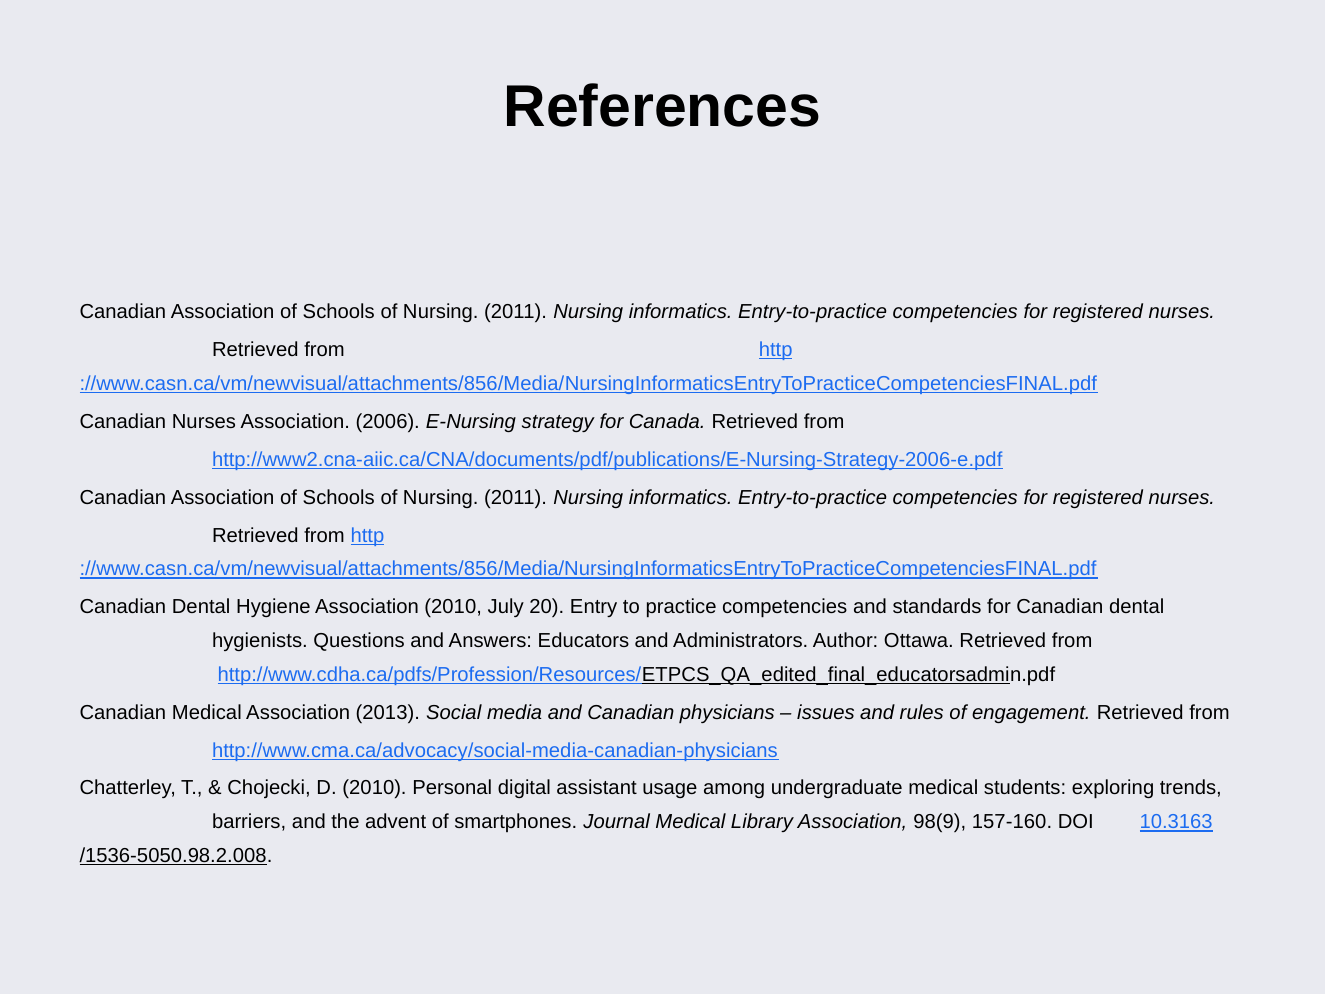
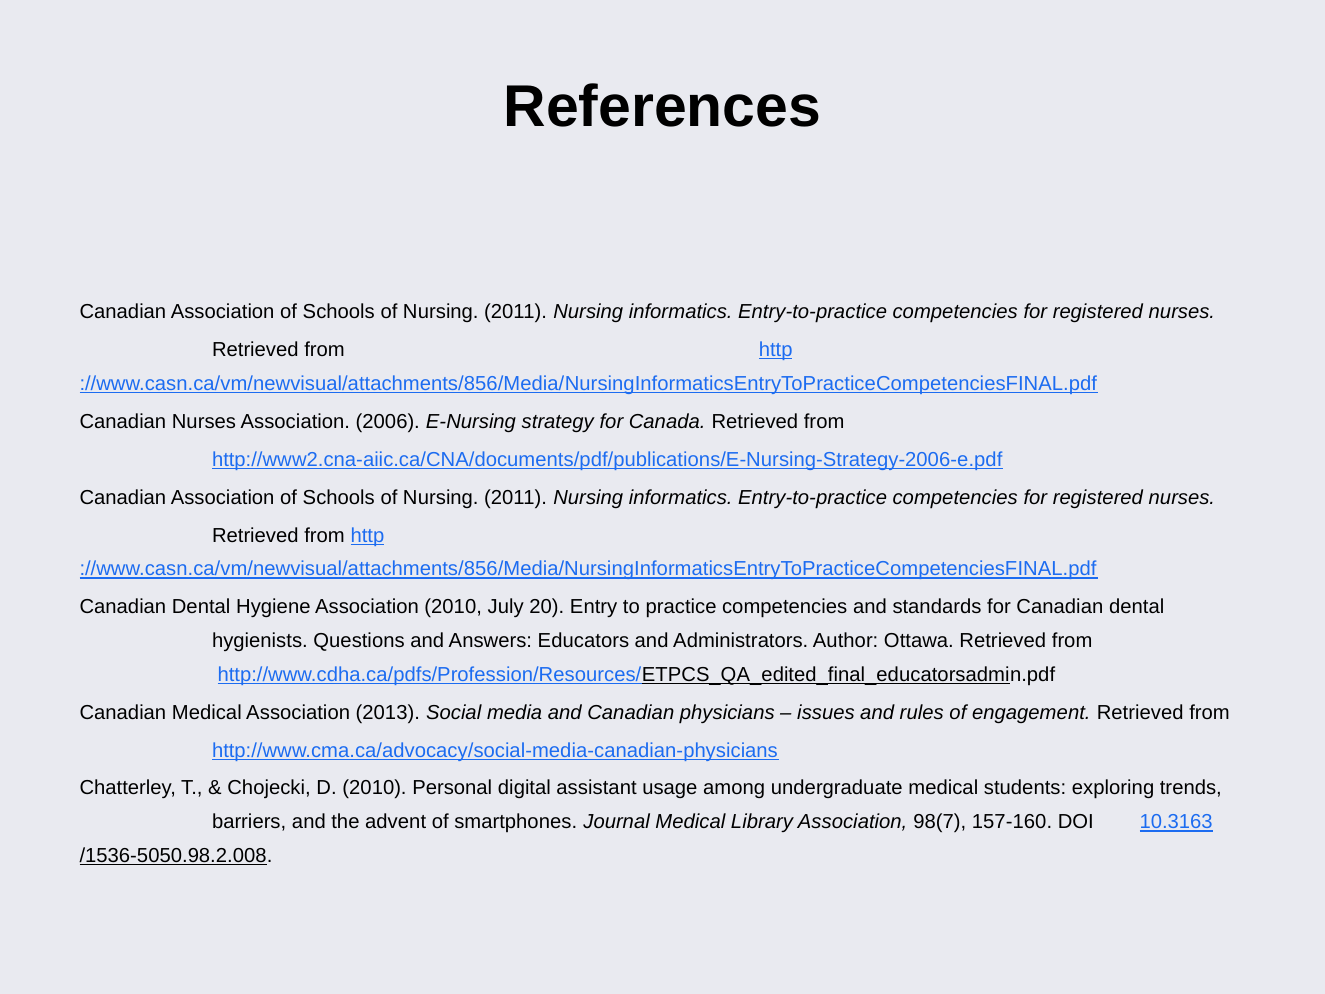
98(9: 98(9 -> 98(7
